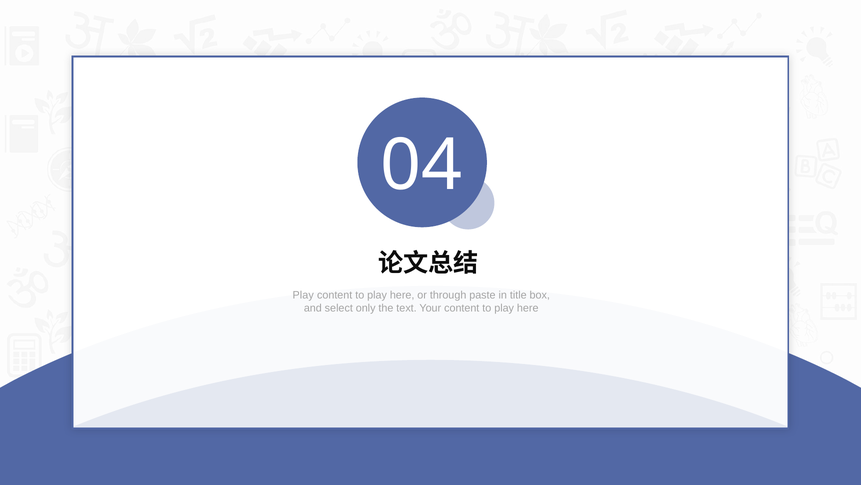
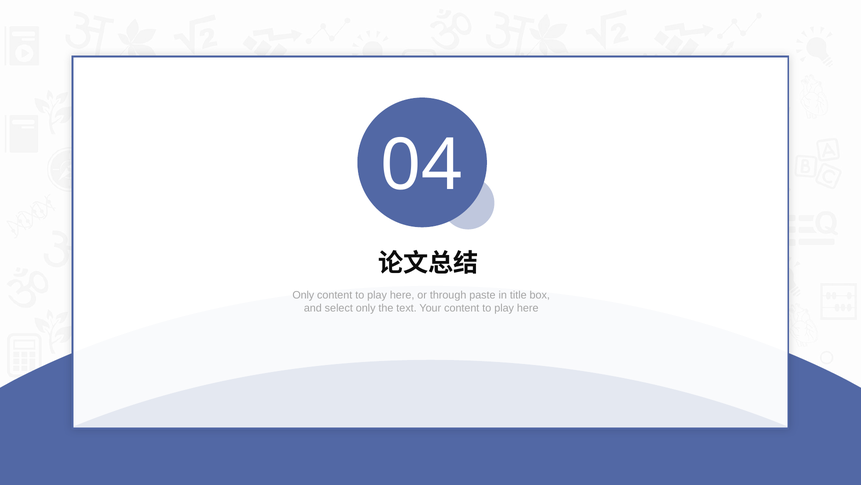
Play at (303, 295): Play -> Only
